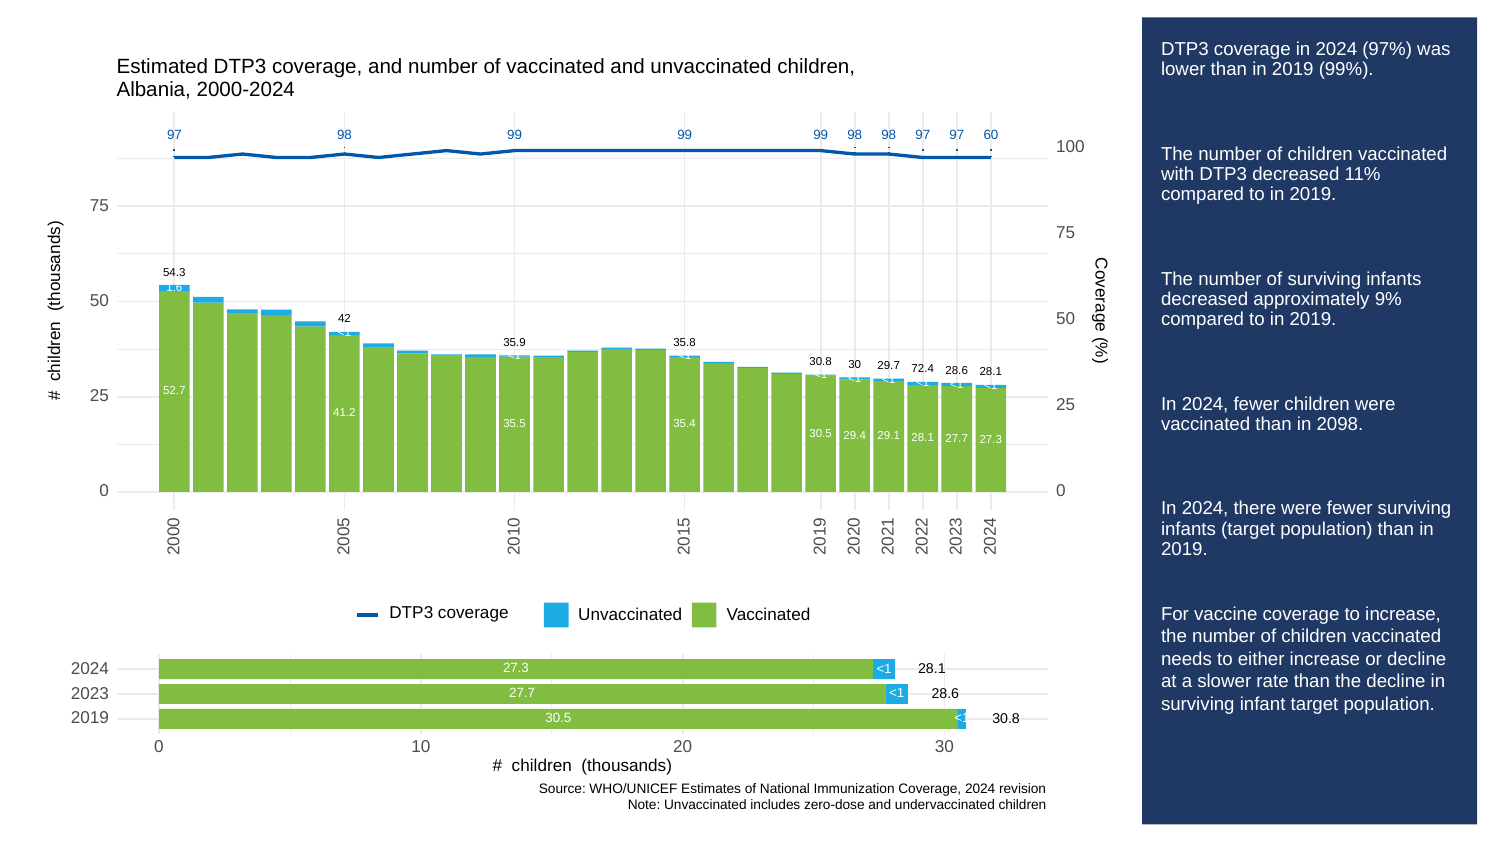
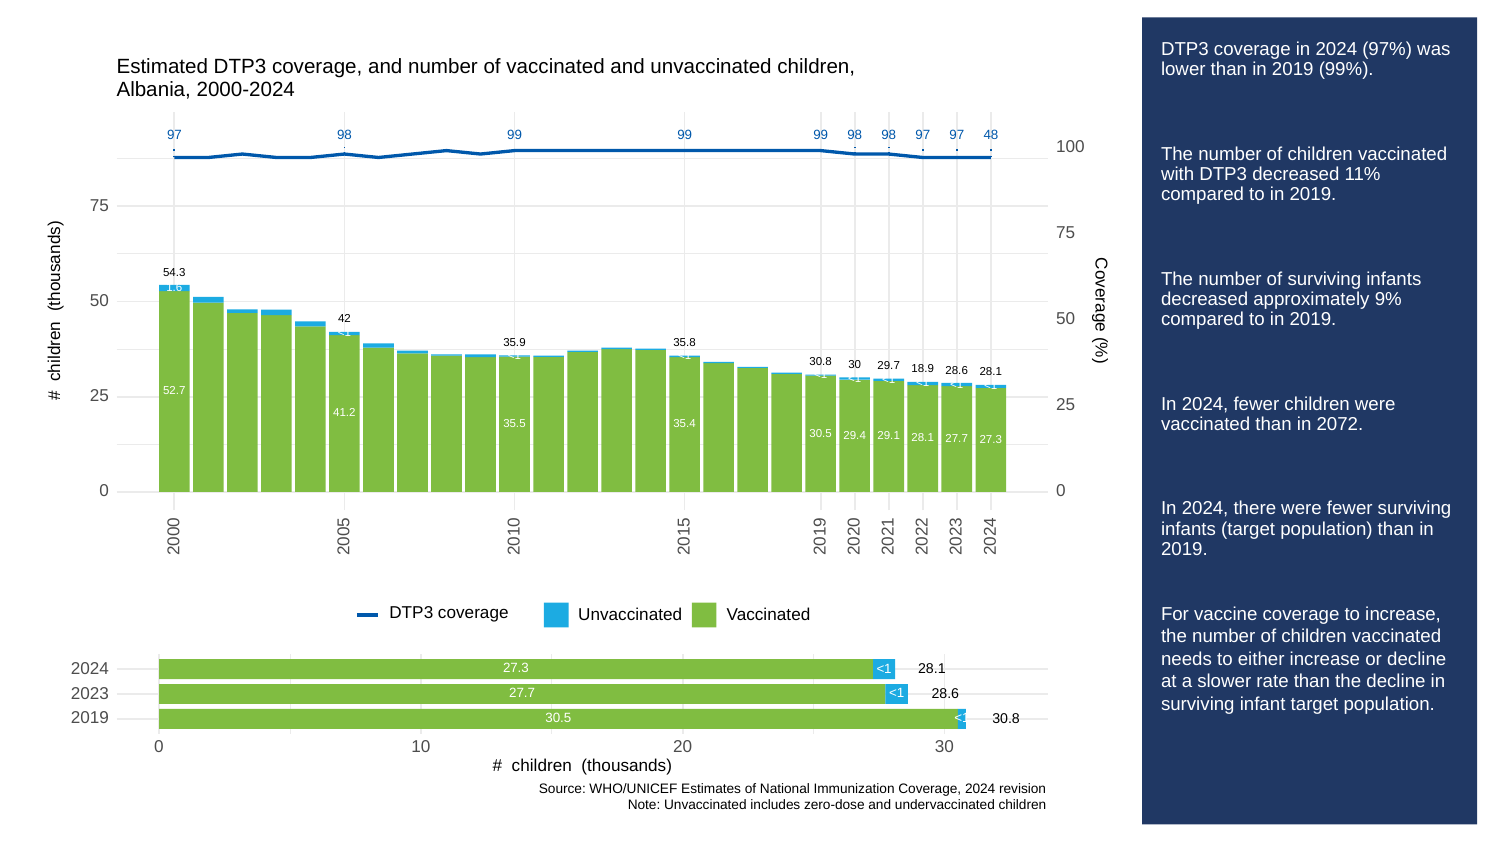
60: 60 -> 48
72.4: 72.4 -> 18.9
2098: 2098 -> 2072
